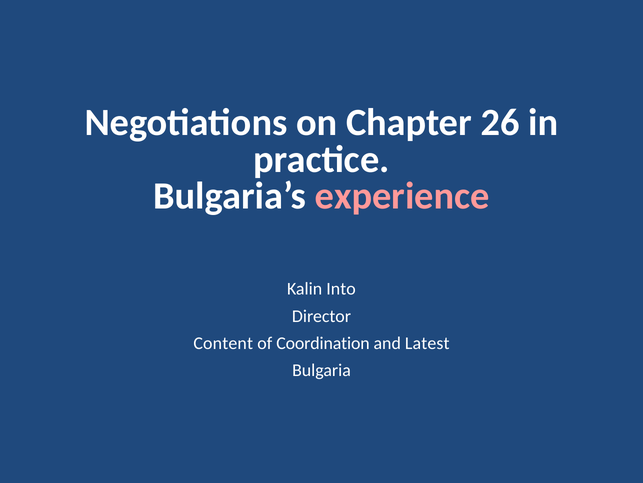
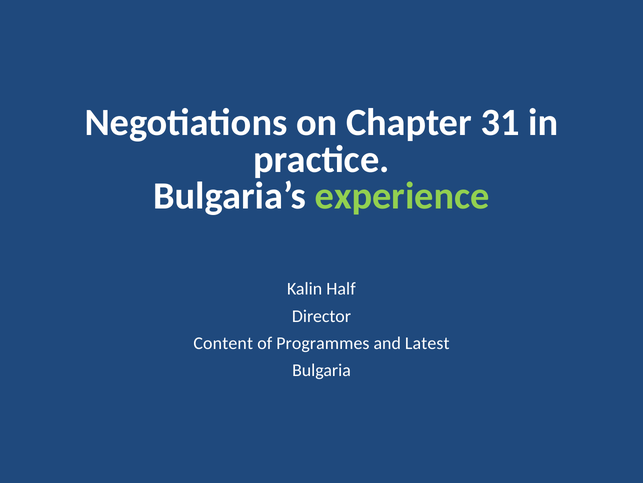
26: 26 -> 31
experience colour: pink -> light green
Into: Into -> Half
Coordination: Coordination -> Programmes
